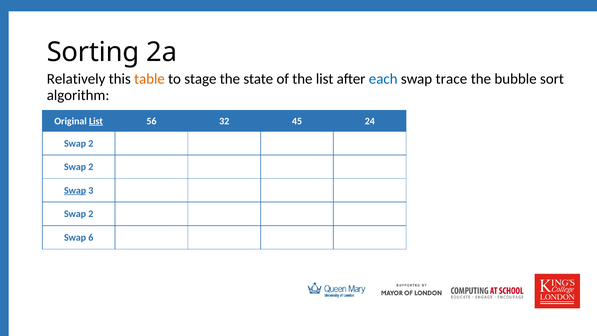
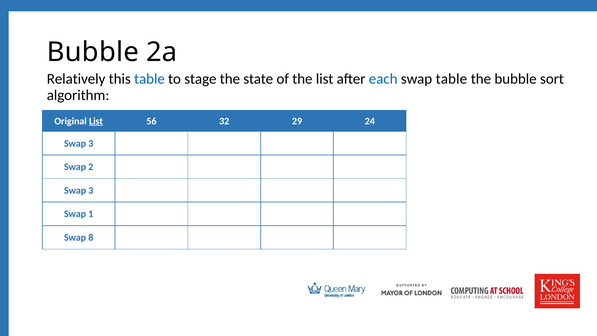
Sorting at (93, 52): Sorting -> Bubble
table at (149, 79) colour: orange -> blue
swap trace: trace -> table
45: 45 -> 29
2 at (91, 143): 2 -> 3
Swap at (75, 190) underline: present -> none
2 at (91, 214): 2 -> 1
6: 6 -> 8
